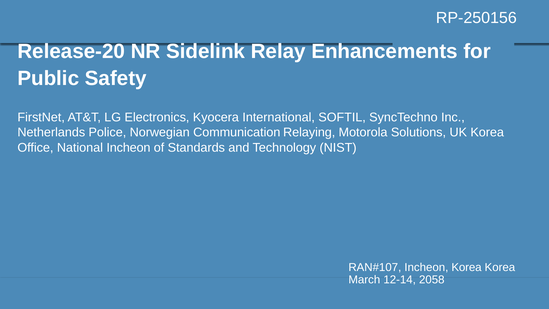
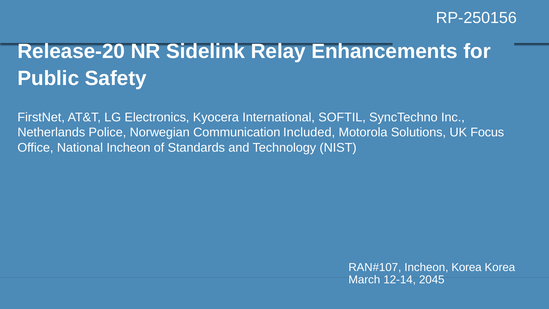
Relaying: Relaying -> Included
UK Korea: Korea -> Focus
2058: 2058 -> 2045
